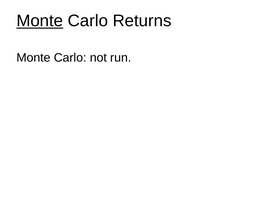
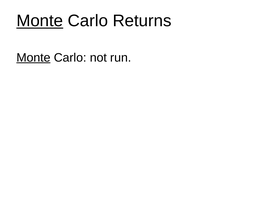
Monte at (33, 58) underline: none -> present
